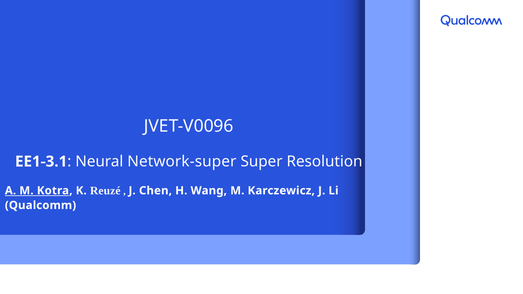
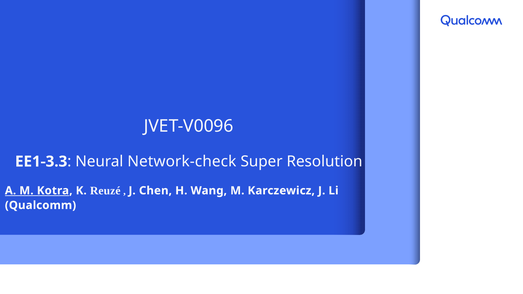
EE1-3.1: EE1-3.1 -> EE1-3.3
Network-super: Network-super -> Network-check
